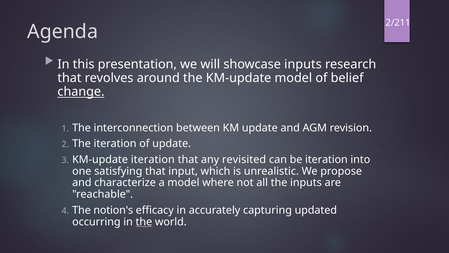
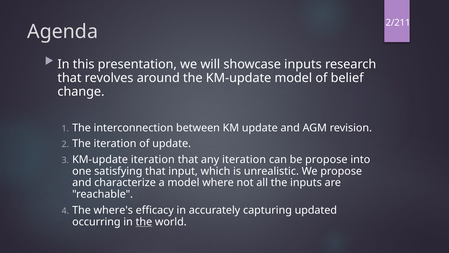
change underline: present -> none
any revisited: revisited -> iteration
be iteration: iteration -> propose
notion's: notion's -> where's
